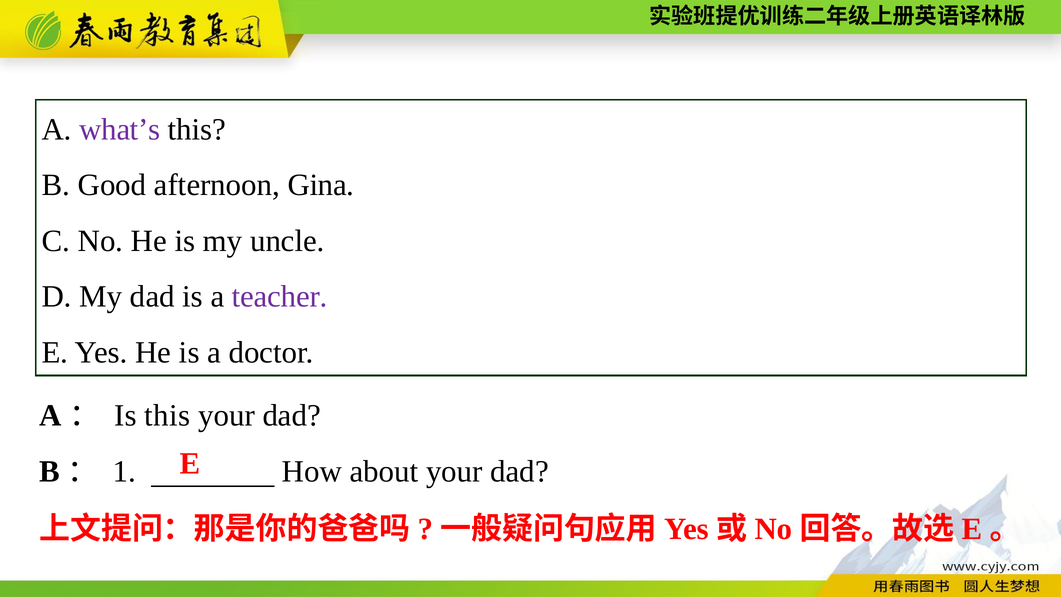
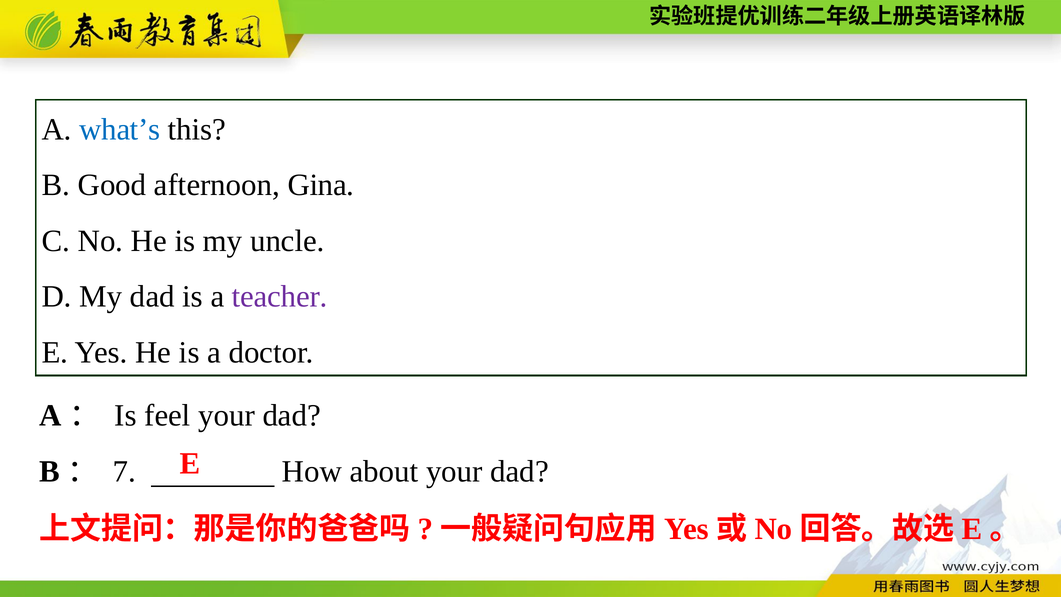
what’s colour: purple -> blue
Is this: this -> feel
1: 1 -> 7
